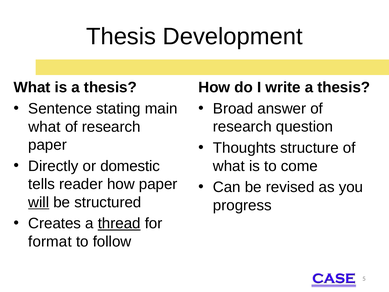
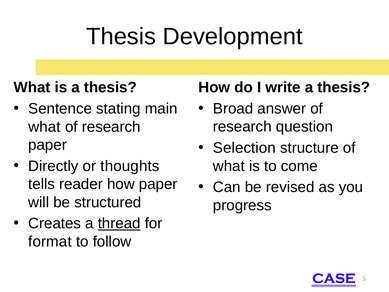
Thoughts: Thoughts -> Selection
domestic: domestic -> thoughts
will underline: present -> none
